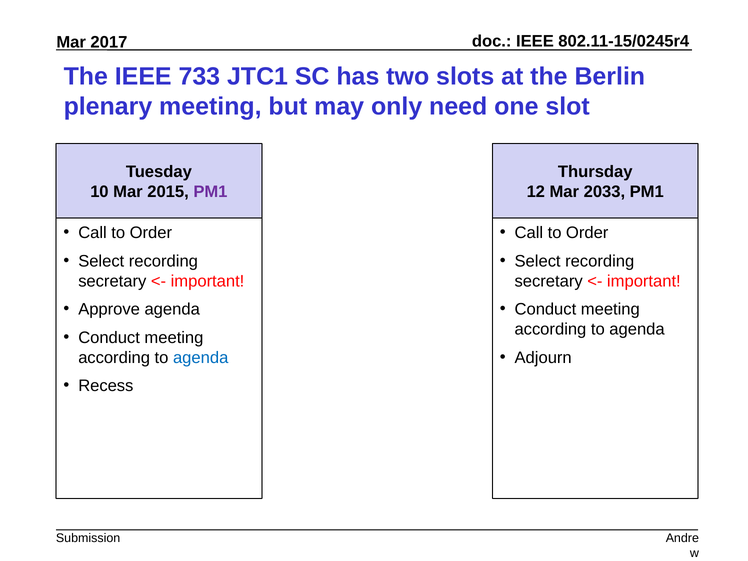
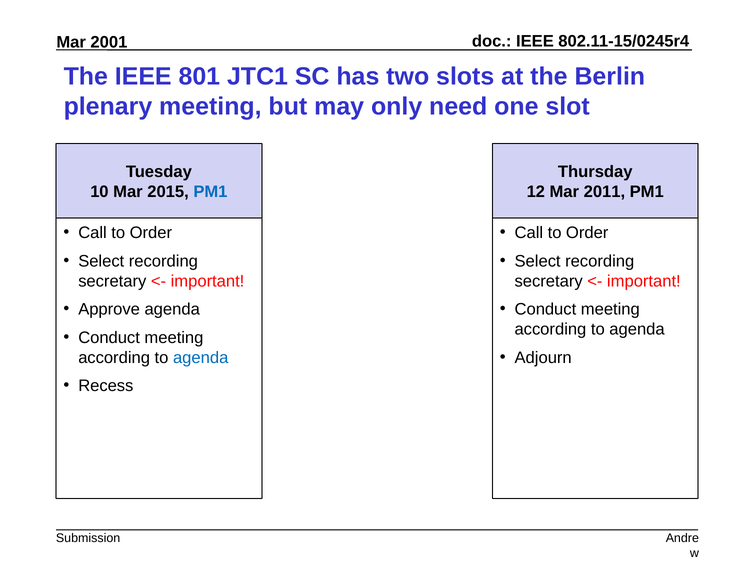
2017: 2017 -> 2001
733: 733 -> 801
PM1 at (210, 192) colour: purple -> blue
2033: 2033 -> 2011
